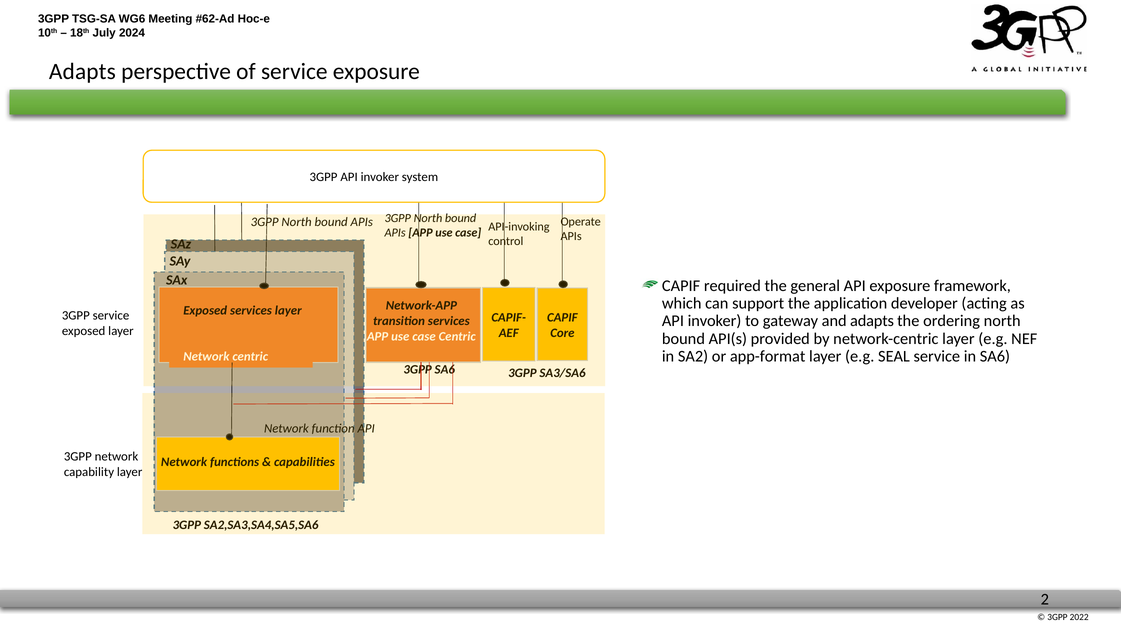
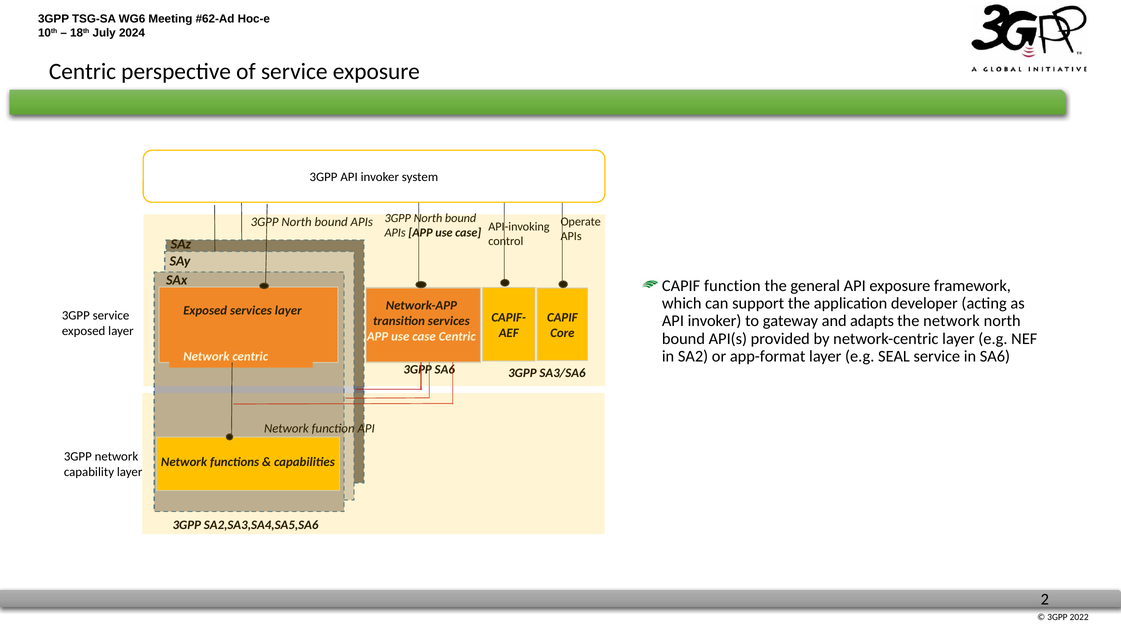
Adapts at (82, 71): Adapts -> Centric
CAPIF required: required -> function
the ordering: ordering -> network
